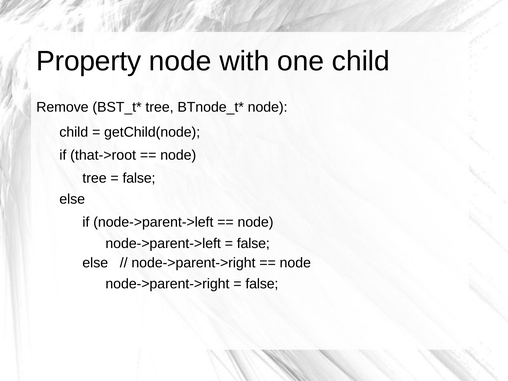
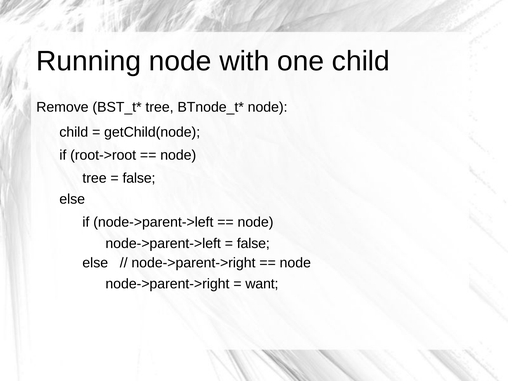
Property: Property -> Running
that->root: that->root -> root->root
false at (262, 284): false -> want
